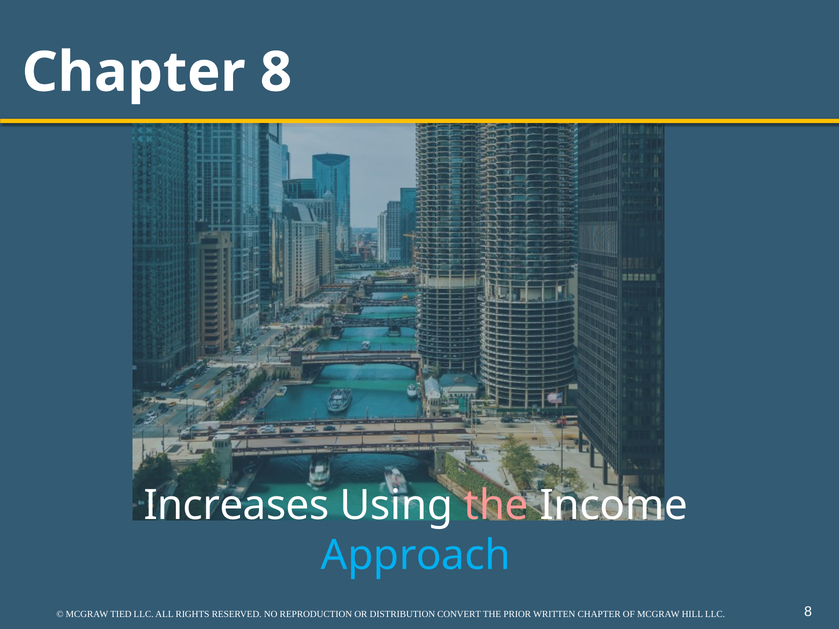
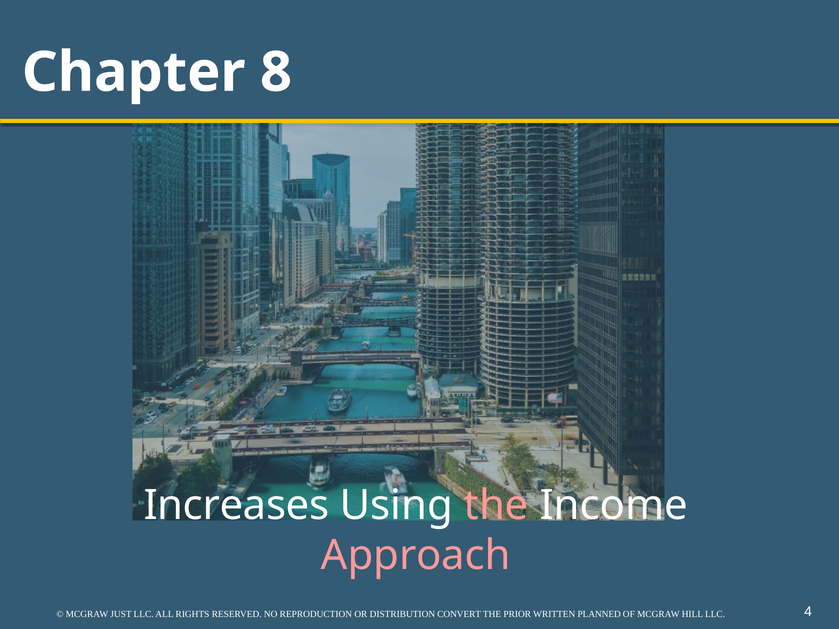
Approach colour: light blue -> pink
TIED: TIED -> JUST
WRITTEN CHAPTER: CHAPTER -> PLANNED
LLC 8: 8 -> 4
